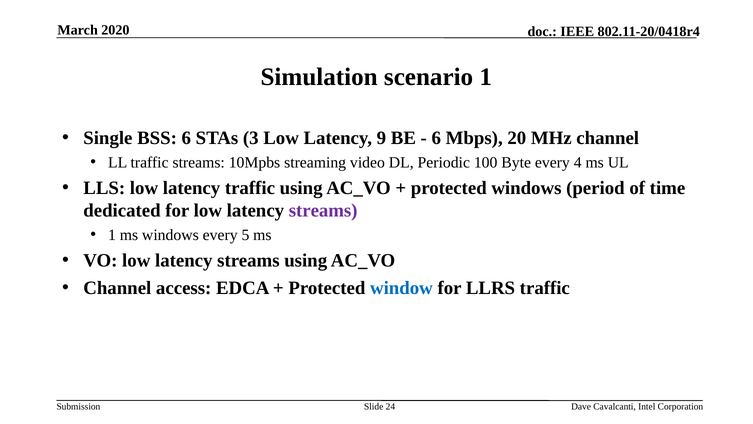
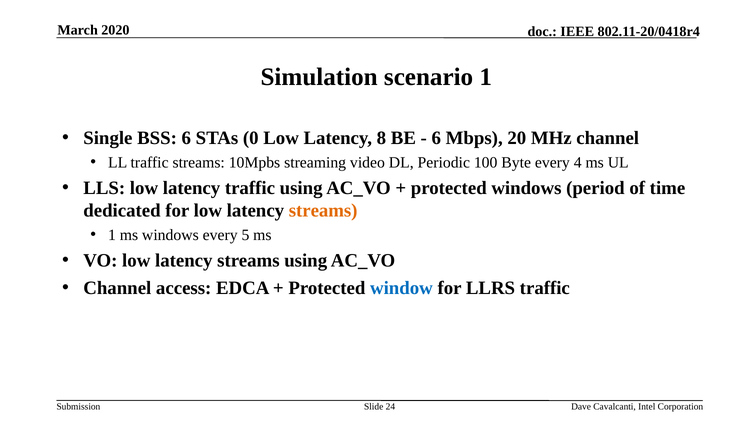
3: 3 -> 0
9: 9 -> 8
streams at (323, 210) colour: purple -> orange
